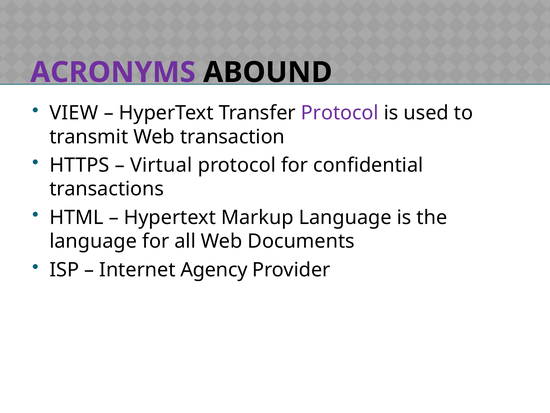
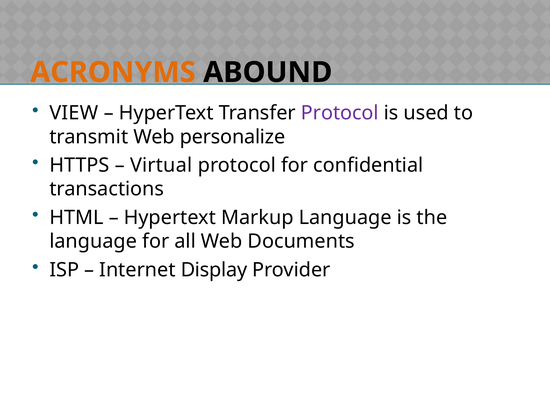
ACRONYMS colour: purple -> orange
transaction: transaction -> personalize
Agency: Agency -> Display
